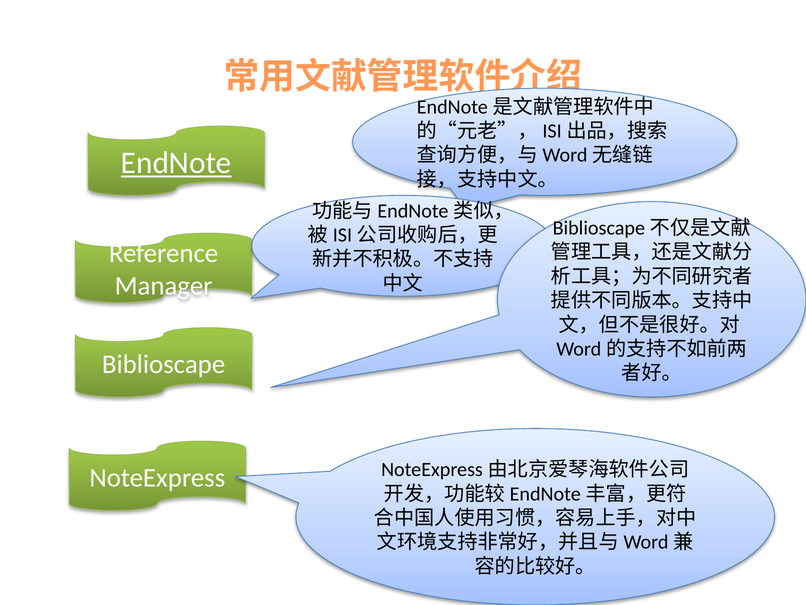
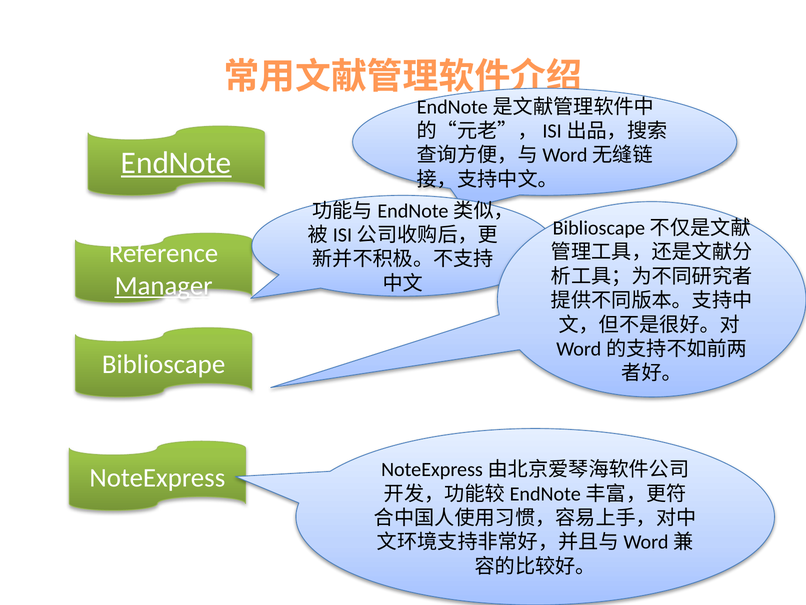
Manager underline: none -> present
